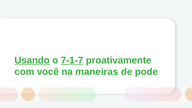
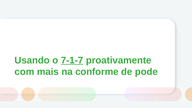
Usando underline: present -> none
você: você -> mais
maneiras: maneiras -> conforme
